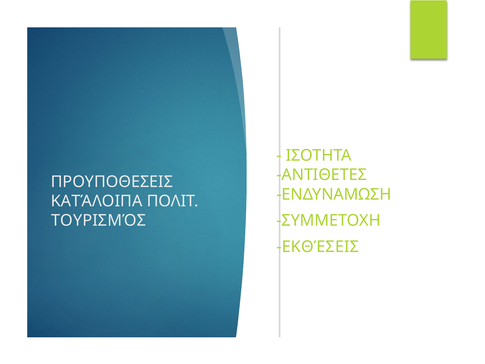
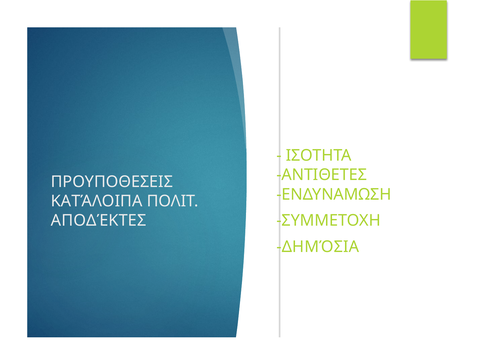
ΤΟΥΡΙΣΜΌΣ: ΤΟΥΡΙΣΜΌΣ -> ΑΠΟΔΈΚΤΕΣ
ΕΚΘΈΣΕΙΣ: ΕΚΘΈΣΕΙΣ -> ΔΗΜΌΣΙΑ
